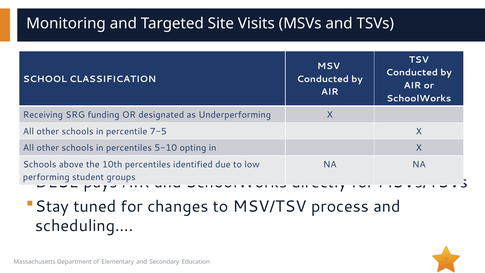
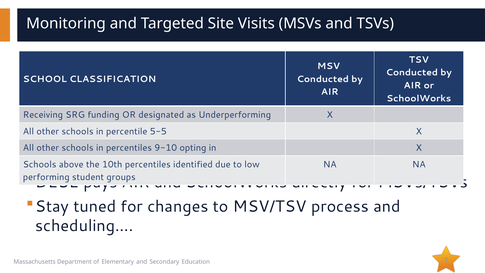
7-5: 7-5 -> 5-5
5-10: 5-10 -> 9-10
